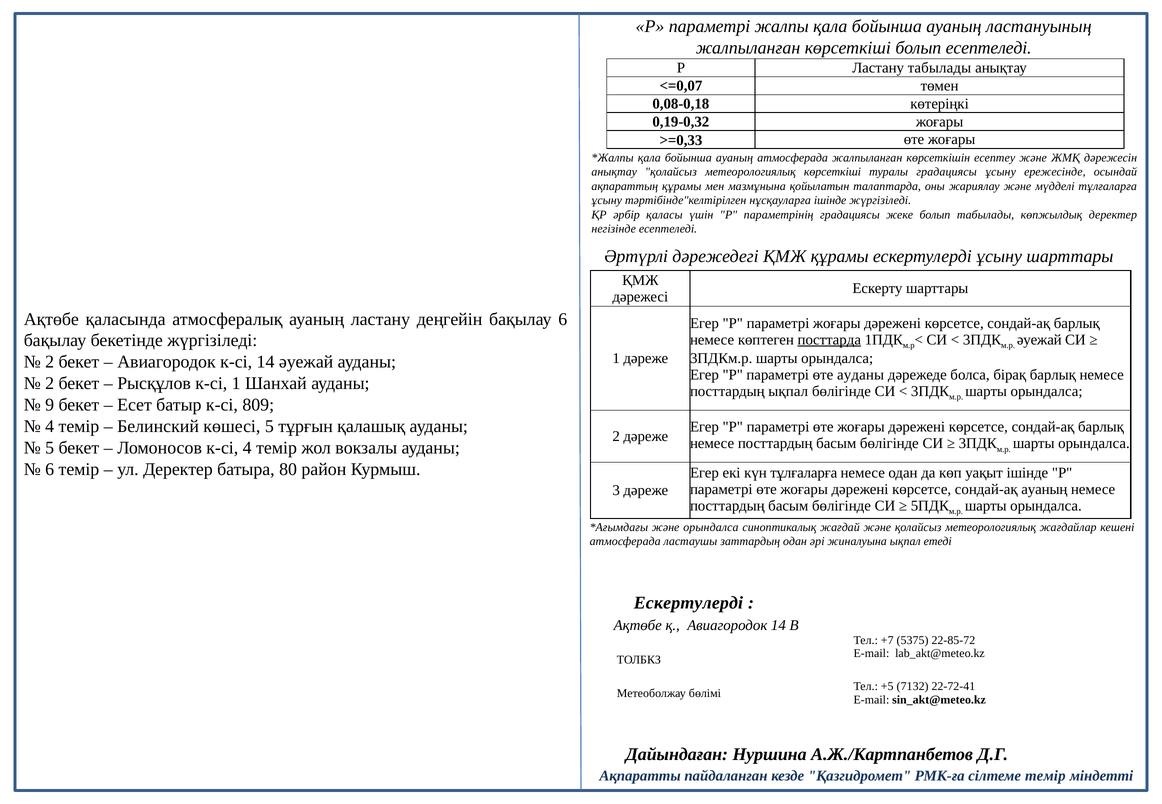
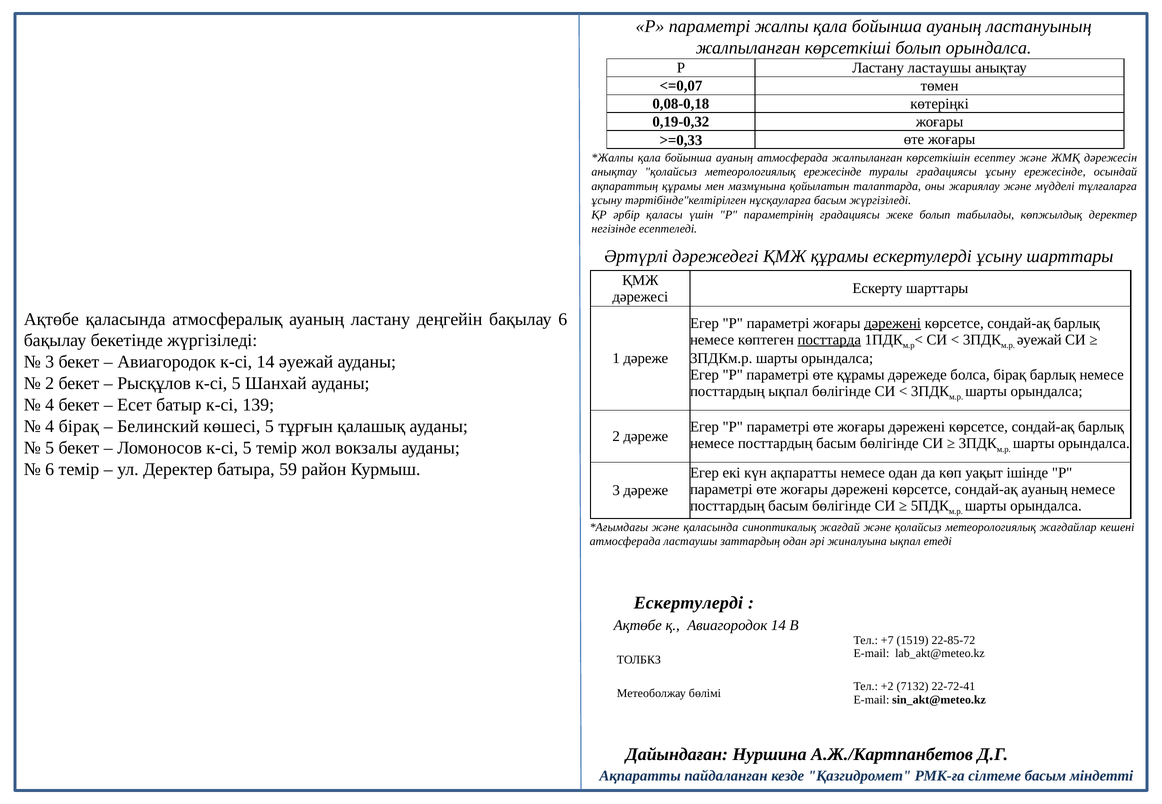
болып есептеледі: есептеледі -> орындалса
Ластану табылады: табылады -> ластаушы
метеорологиялық көрсеткіші: көрсеткіші -> ережесінде
нұсқауларға ішінде: ішінде -> басым
дәрежені at (893, 323) underline: none -> present
2 at (50, 362): 2 -> 3
өте ауданы: ауданы -> құрамы
Рысқұлов к-сі 1: 1 -> 5
9 at (50, 405): 9 -> 4
809: 809 -> 139
темір at (79, 427): темір -> бірақ
Ломоносов к-сі 4: 4 -> 5
80: 80 -> 59
күн тұлғаларға: тұлғаларға -> ақпаратты
және орындалса: орындалса -> қаласында
5375: 5375 -> 1519
+5: +5 -> +2
сілтеме темір: темір -> басым
